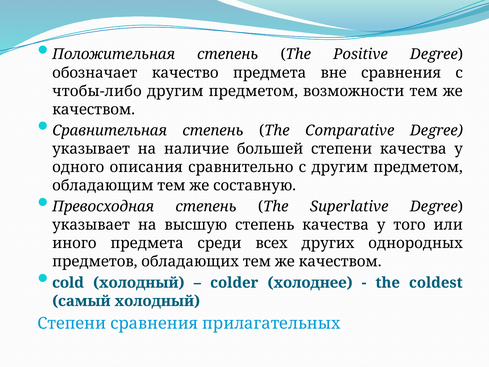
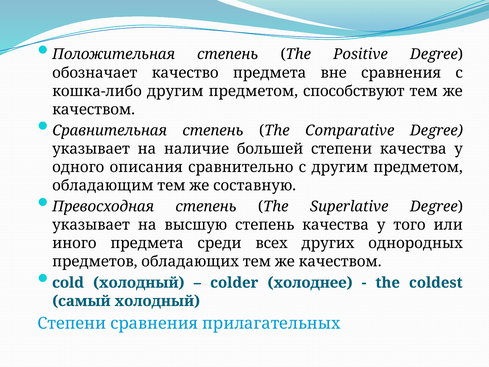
чтобы-либо: чтобы-либо -> кошка-либо
возможности: возможности -> способствуют
